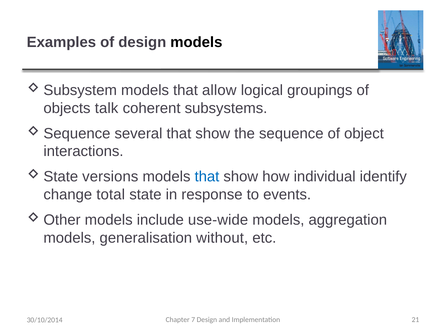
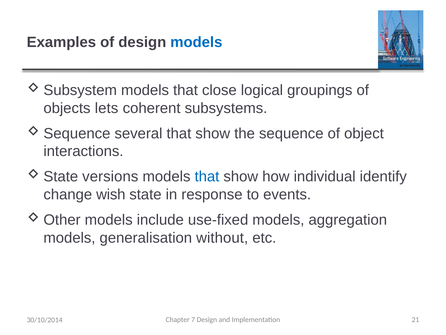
models at (196, 42) colour: black -> blue
allow: allow -> close
talk: talk -> lets
total: total -> wish
use-wide: use-wide -> use-fixed
